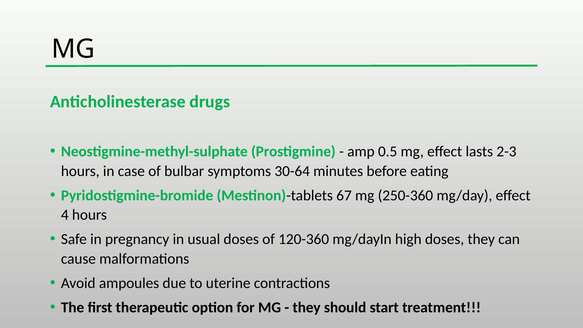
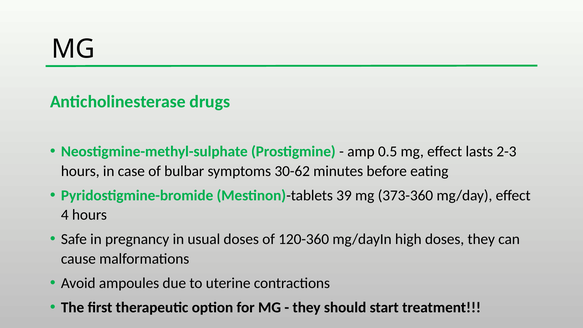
30-64: 30-64 -> 30-62
67: 67 -> 39
250-360: 250-360 -> 373-360
